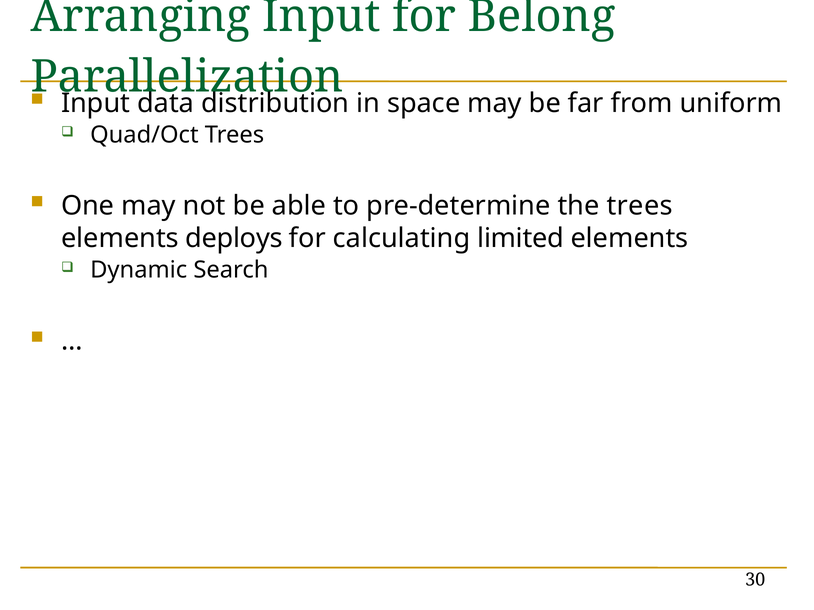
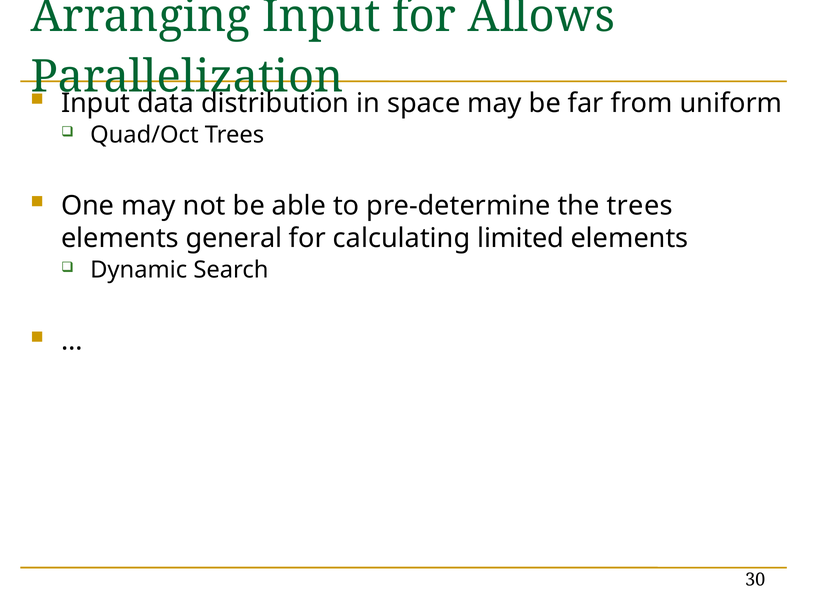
Belong: Belong -> Allows
deploys: deploys -> general
